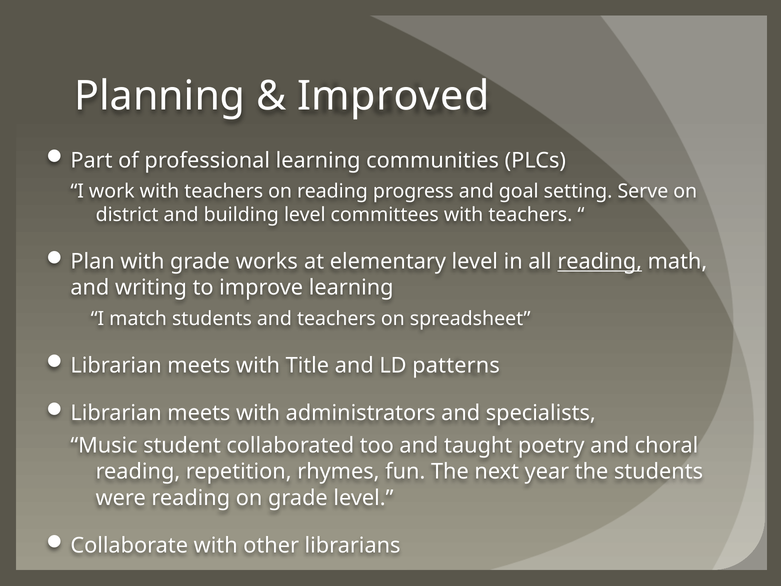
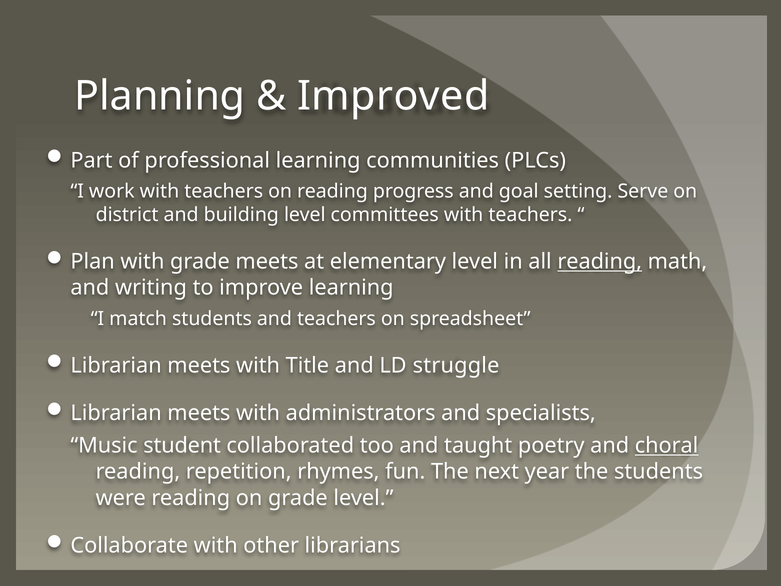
grade works: works -> meets
patterns: patterns -> struggle
choral underline: none -> present
